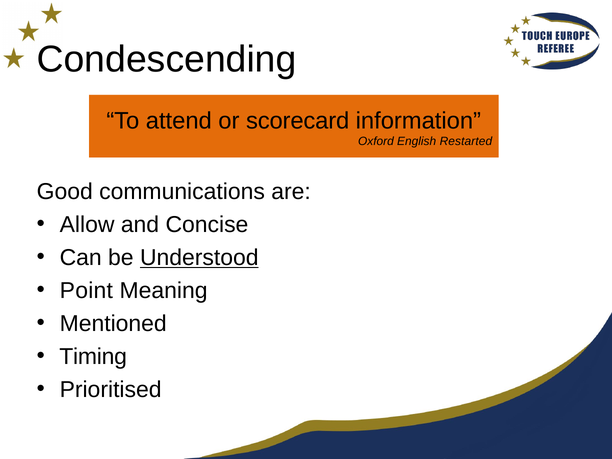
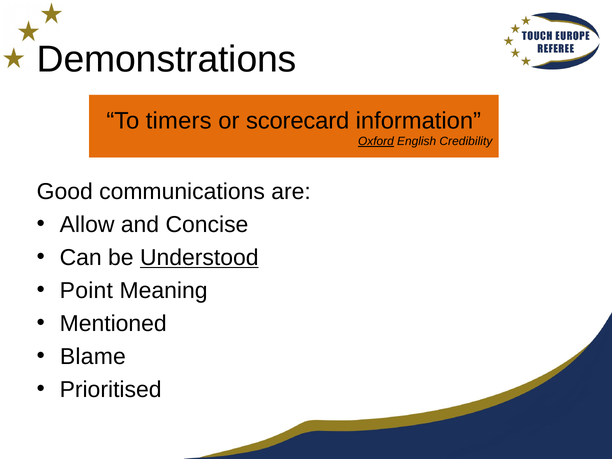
Condescending: Condescending -> Demonstrations
attend: attend -> timers
Oxford underline: none -> present
Restarted: Restarted -> Credibility
Timing: Timing -> Blame
